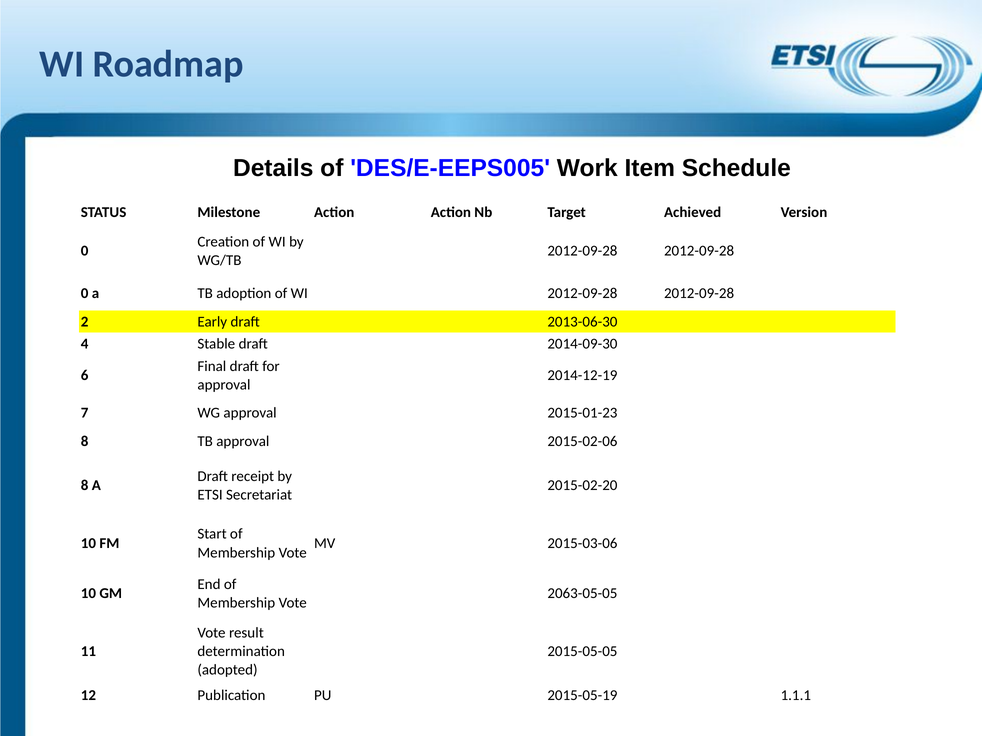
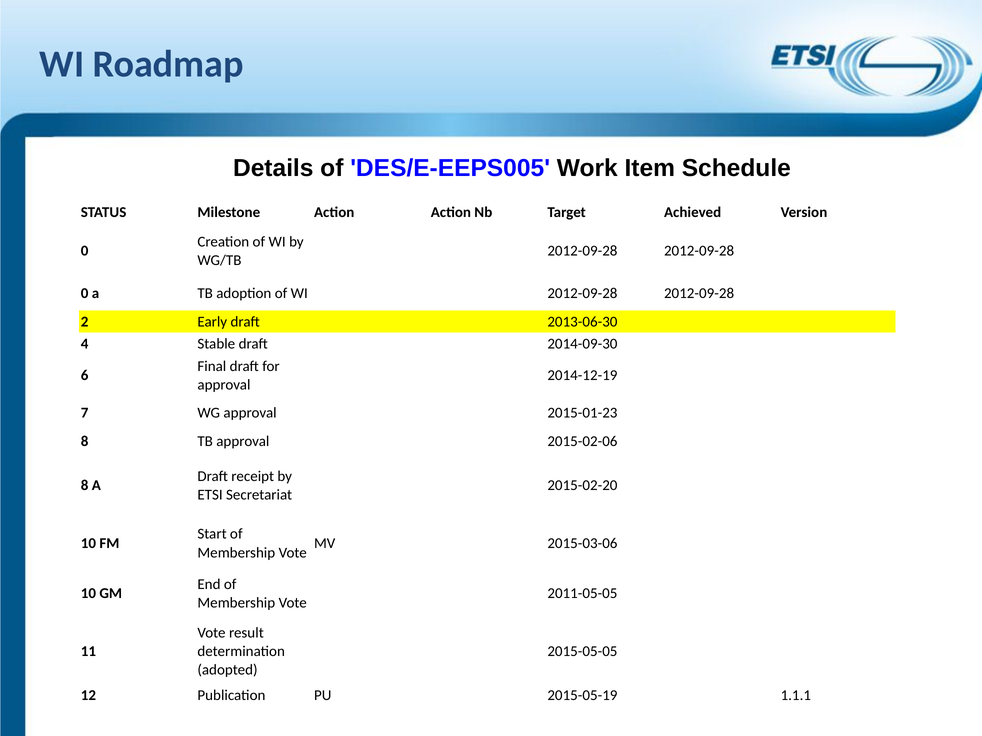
2063-05-05: 2063-05-05 -> 2011-05-05
